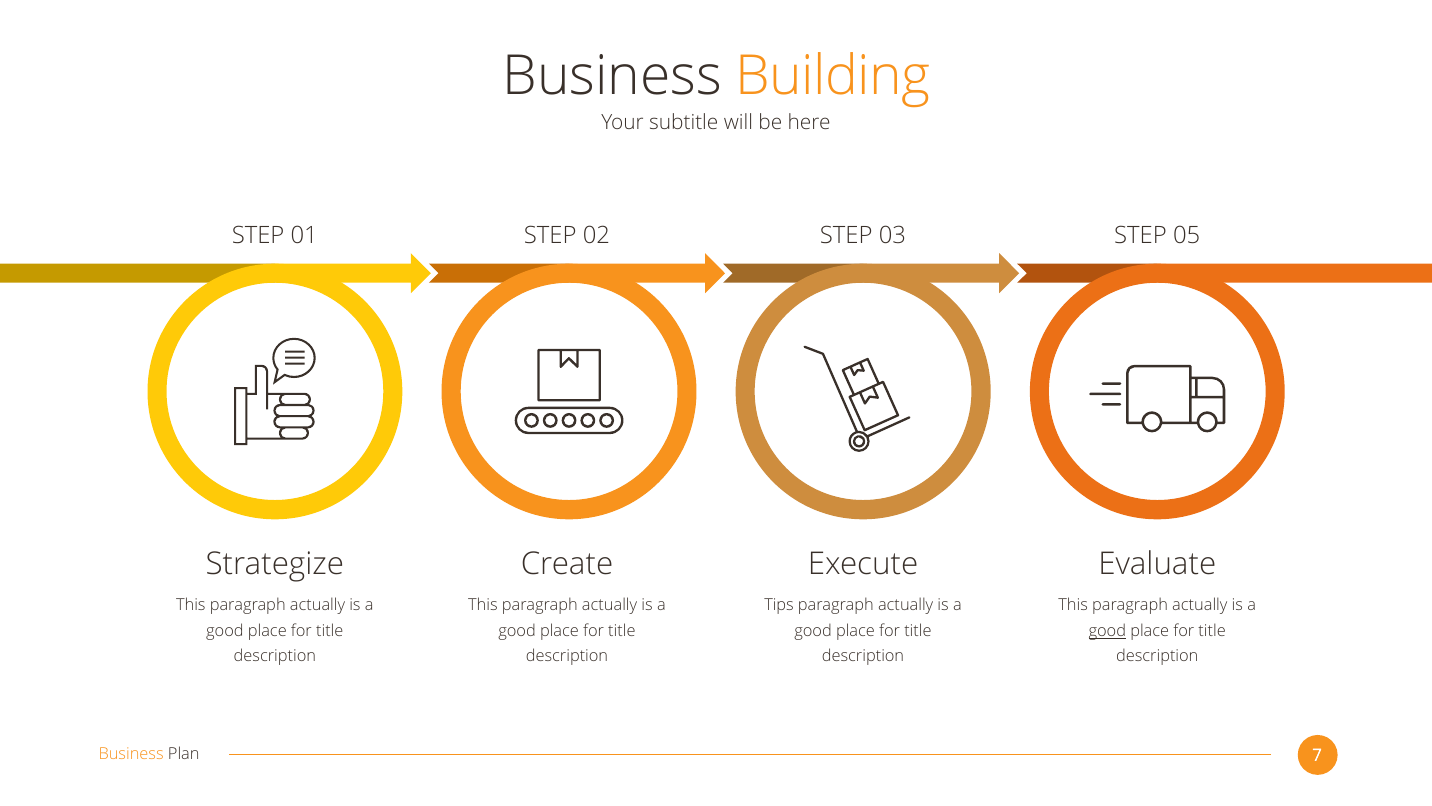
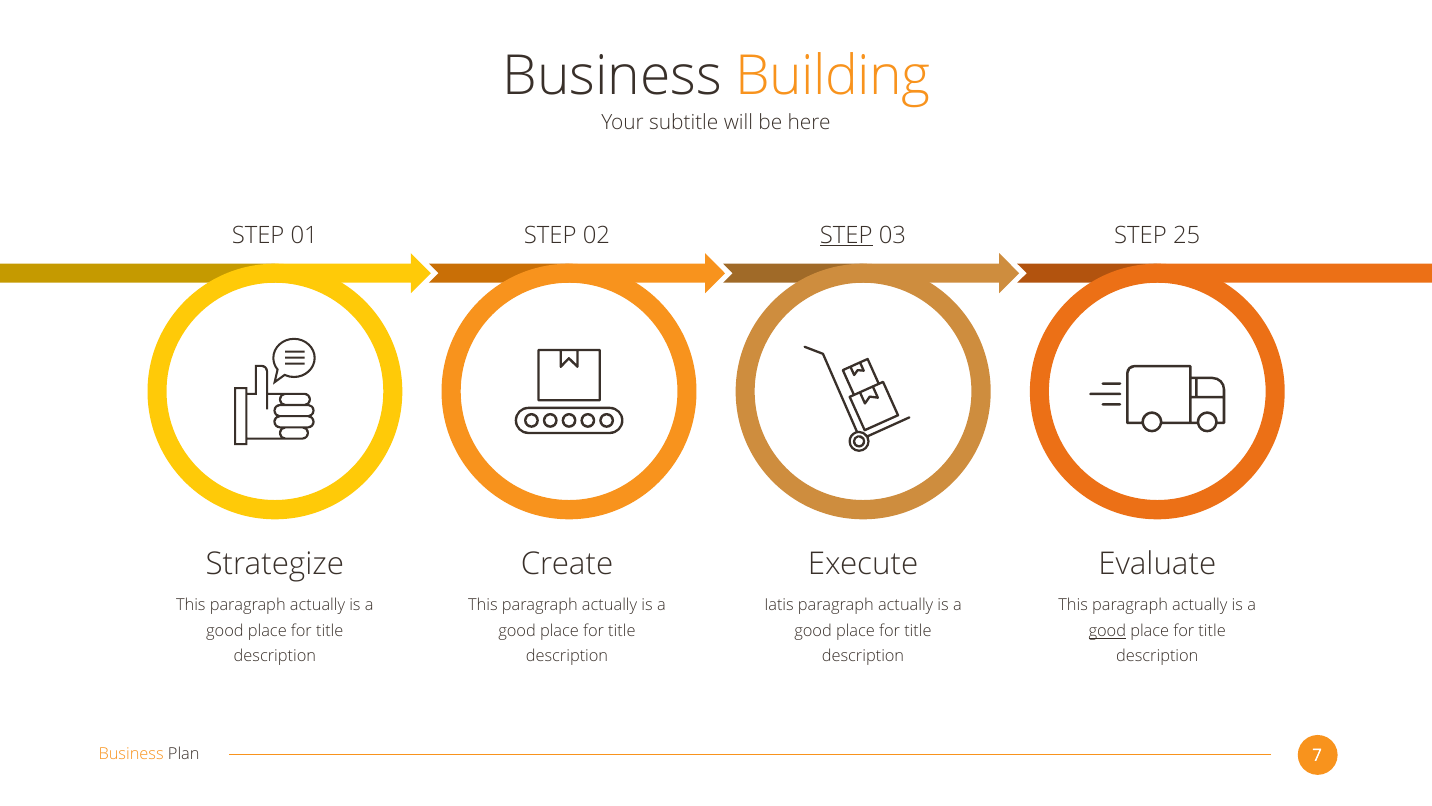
STEP at (846, 235) underline: none -> present
05: 05 -> 25
Tips: Tips -> Iatis
